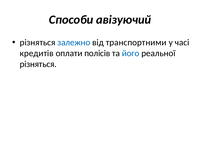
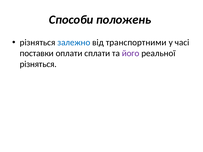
авізуючий: авізуючий -> положень
кредитів: кредитів -> поставки
полісів: полісів -> сплати
його colour: blue -> purple
